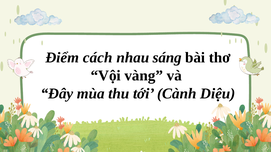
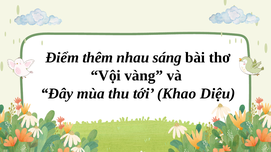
cách: cách -> thêm
Cành: Cành -> Khao
